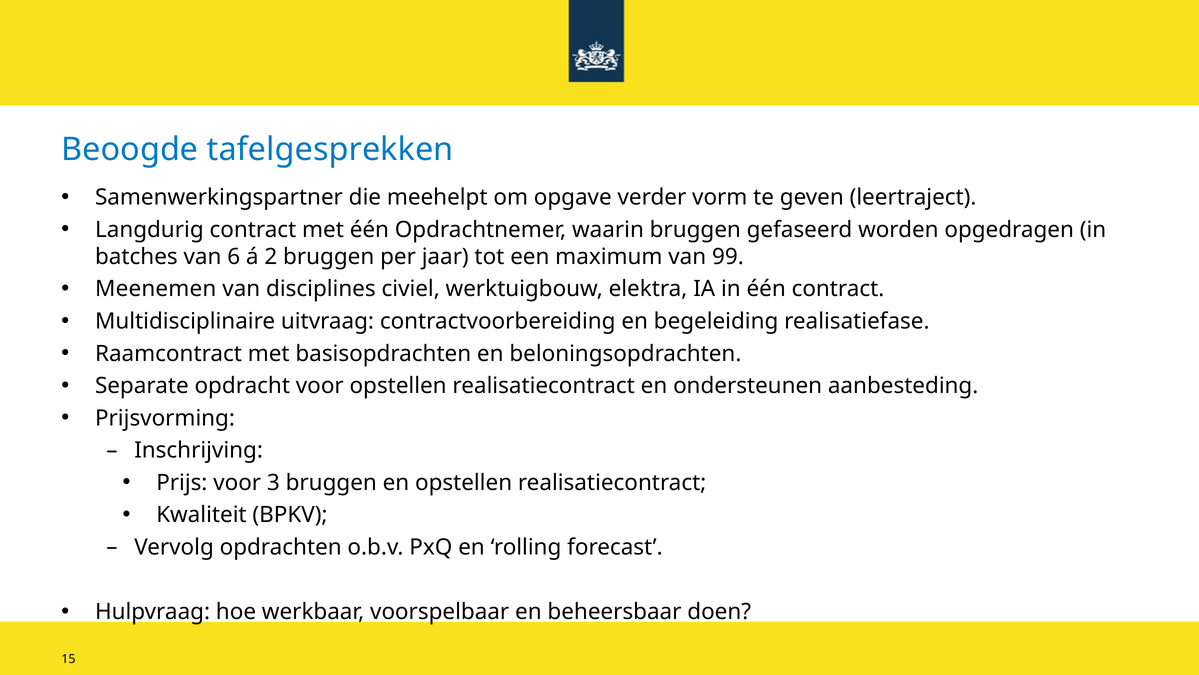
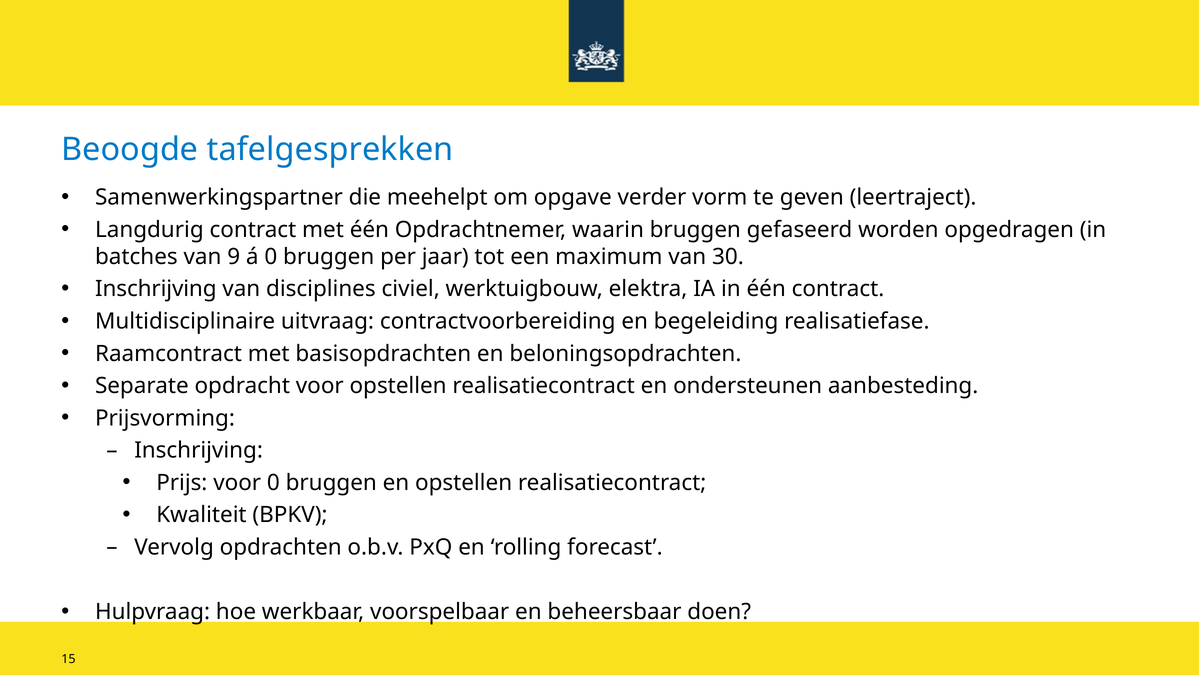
6: 6 -> 9
á 2: 2 -> 0
99: 99 -> 30
Meenemen at (156, 289): Meenemen -> Inschrijving
voor 3: 3 -> 0
